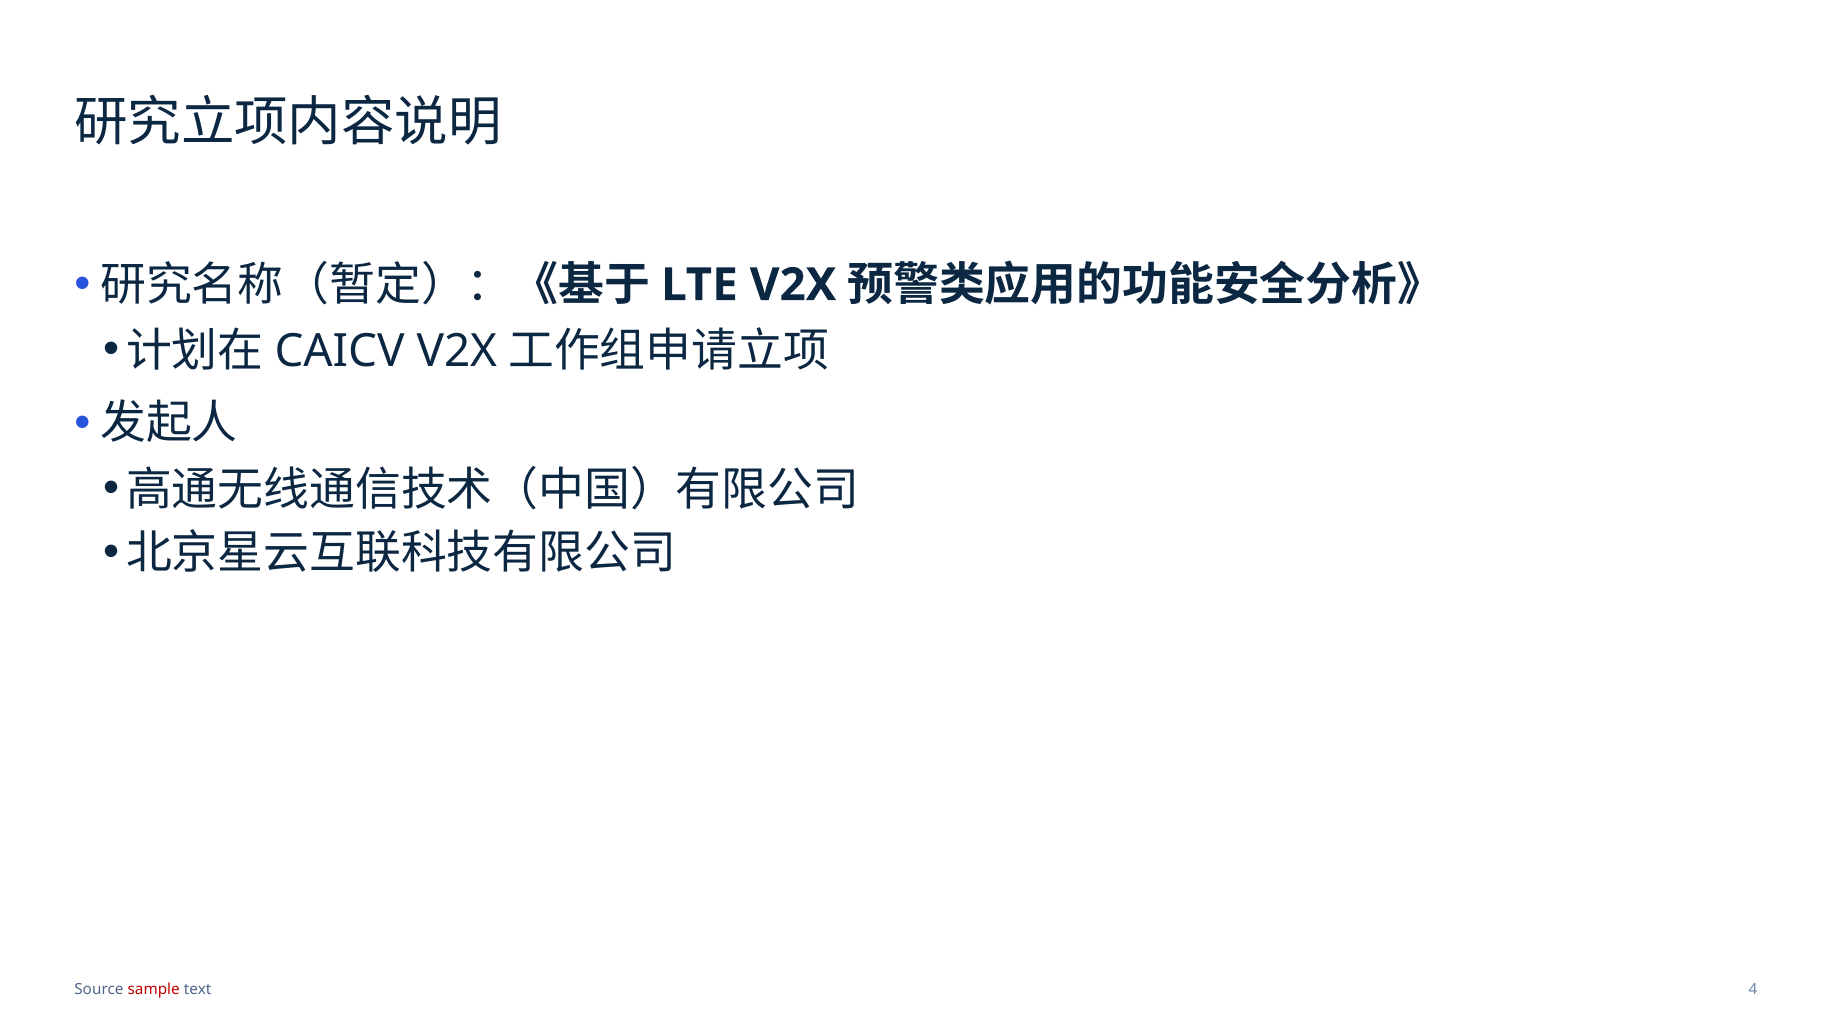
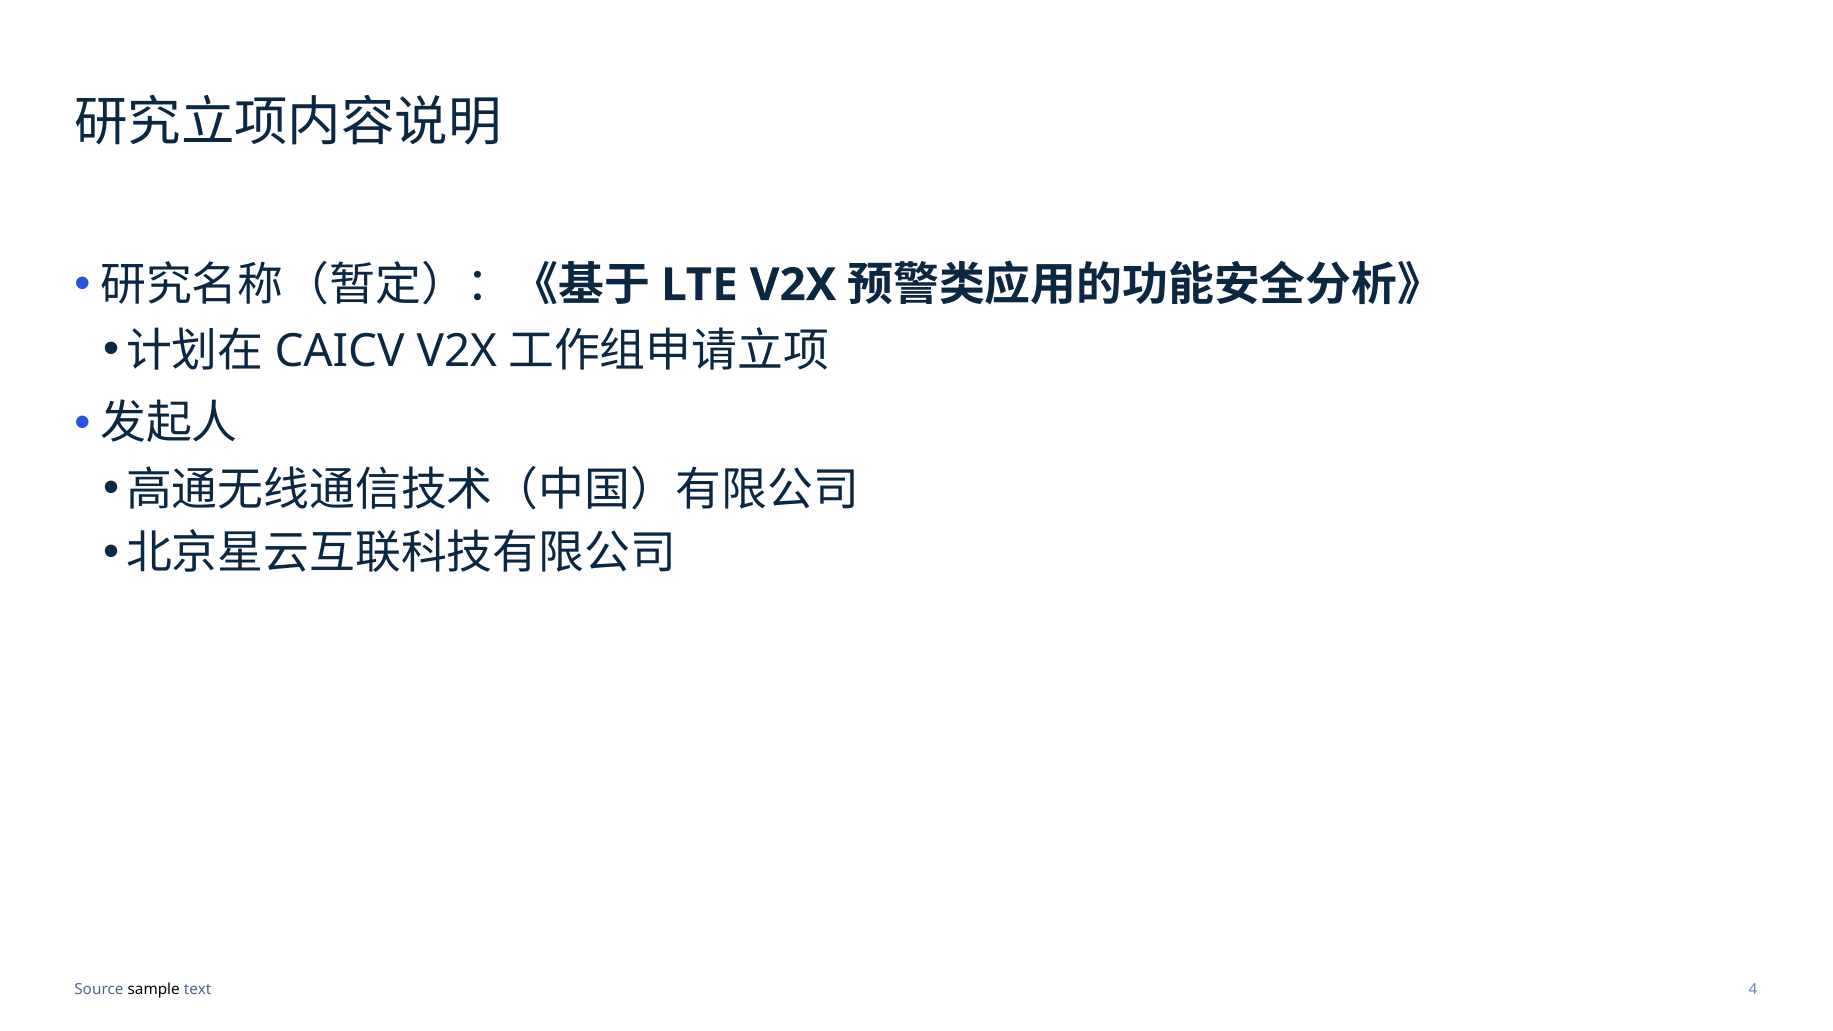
sample colour: red -> black
